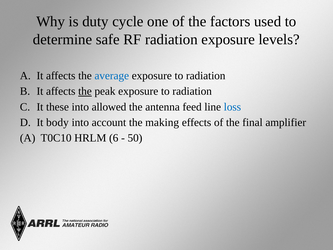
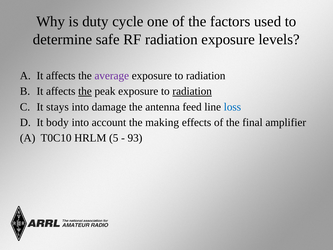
average colour: blue -> purple
radiation at (192, 91) underline: none -> present
these: these -> stays
allowed: allowed -> damage
6: 6 -> 5
50: 50 -> 93
